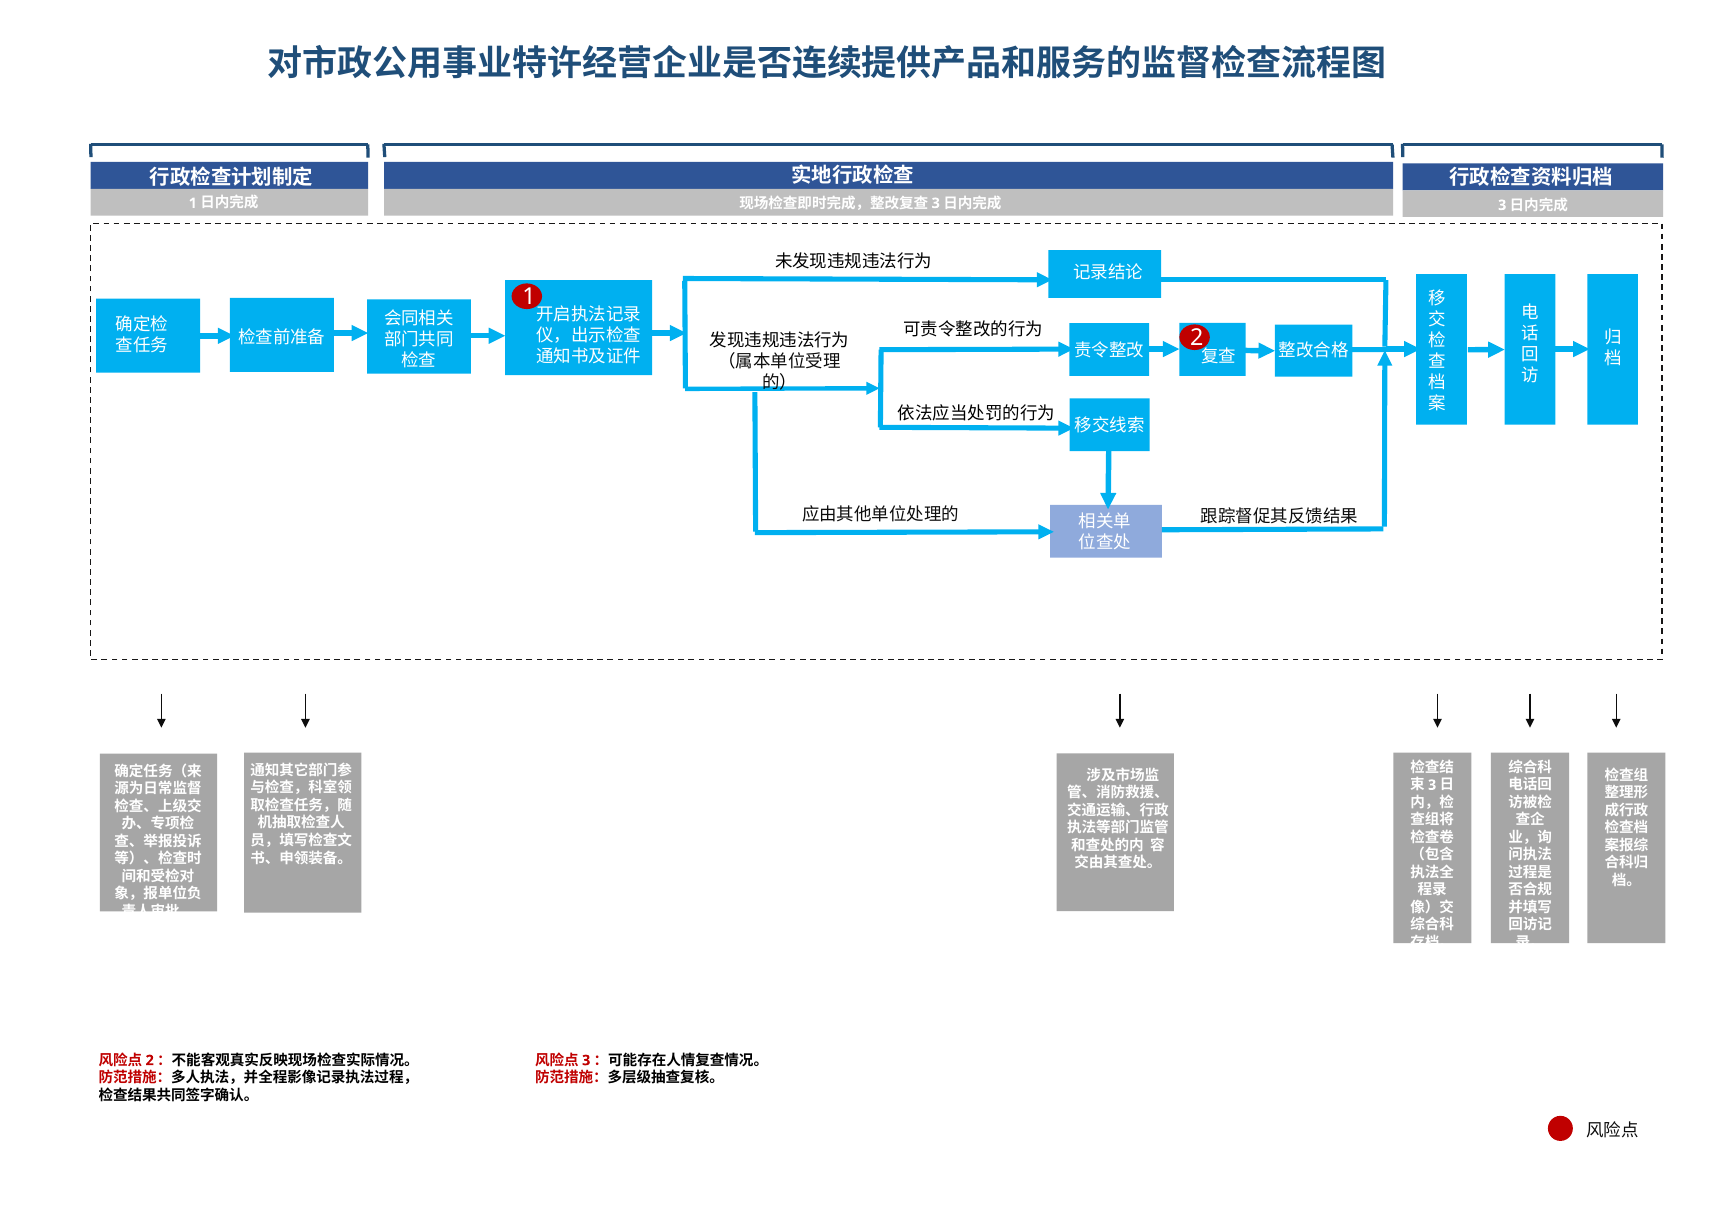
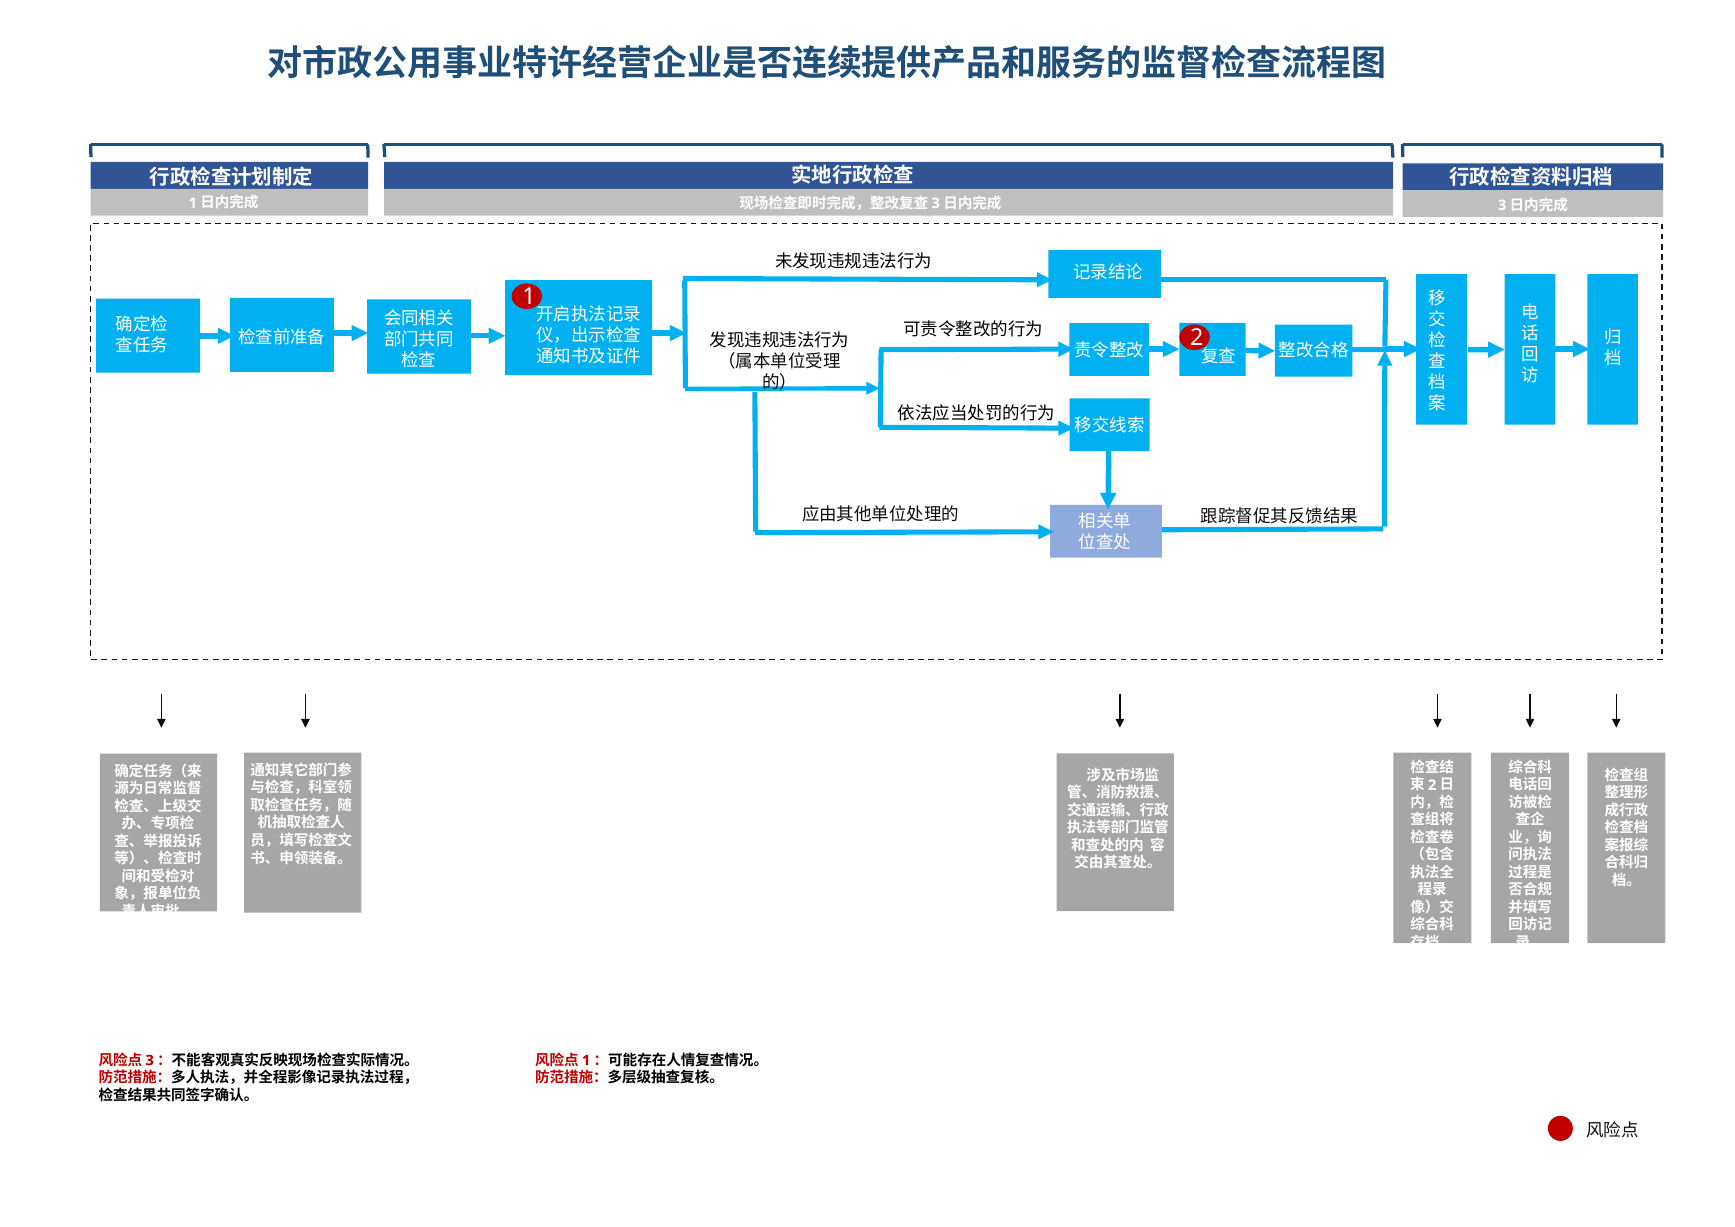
3 at (1432, 785): 3 -> 2
2 at (150, 1060): 2 -> 3
3 at (586, 1060): 3 -> 1
